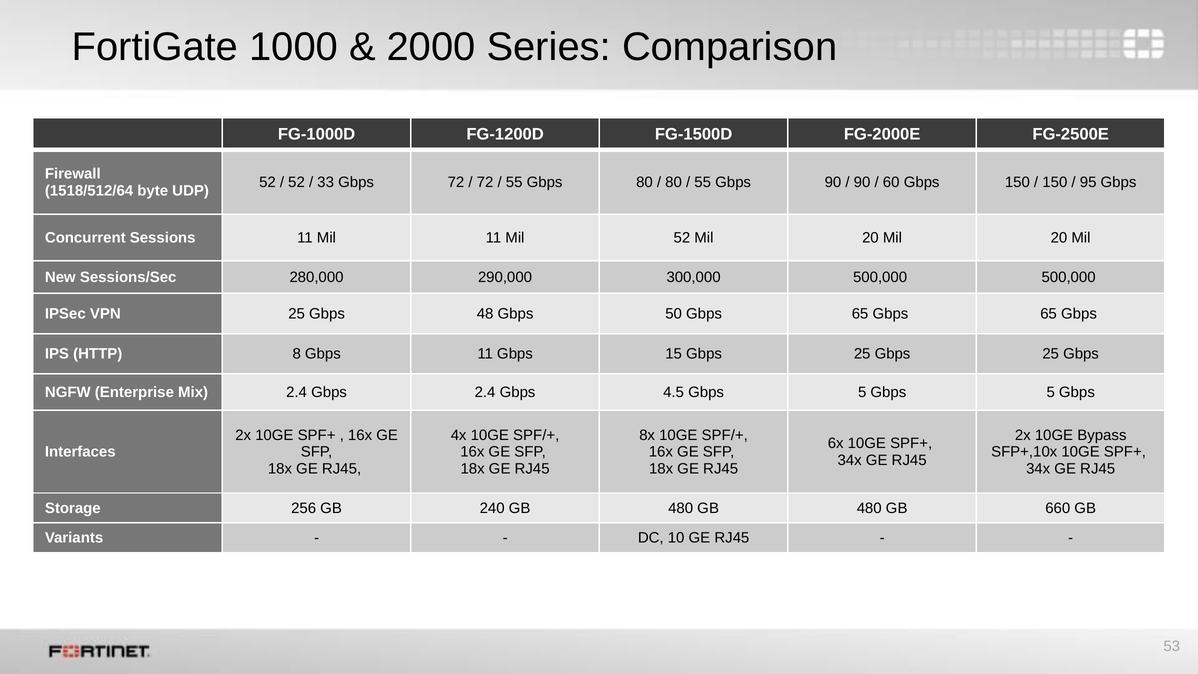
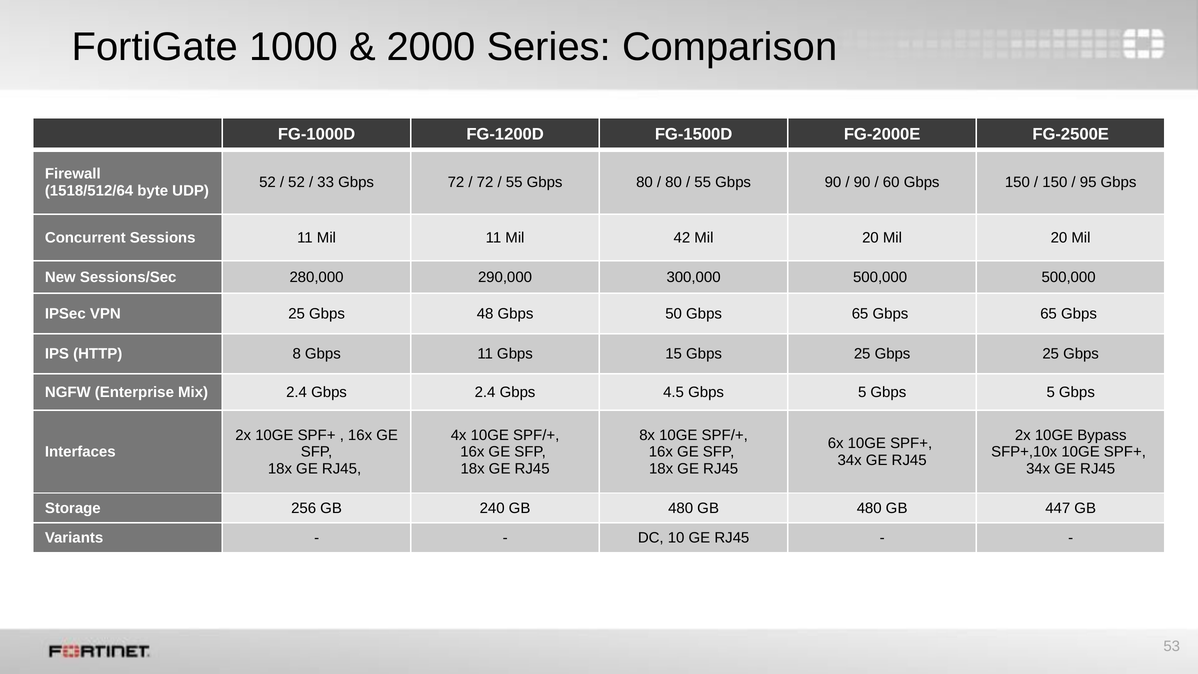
Mil 52: 52 -> 42
660: 660 -> 447
